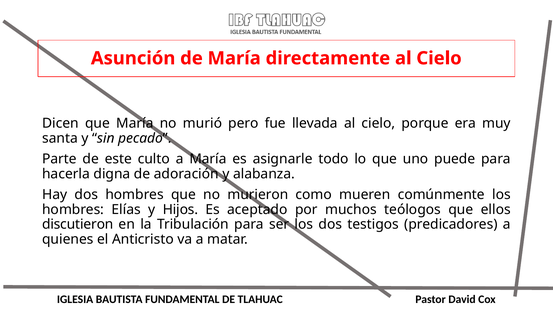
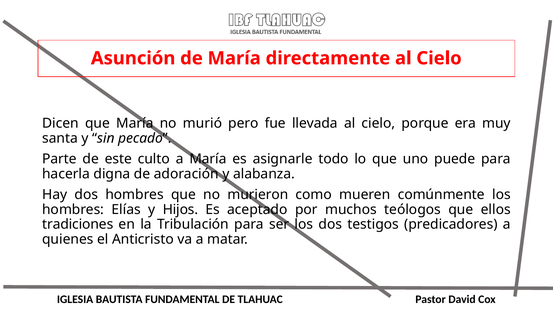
discutieron: discutieron -> tradiciones
